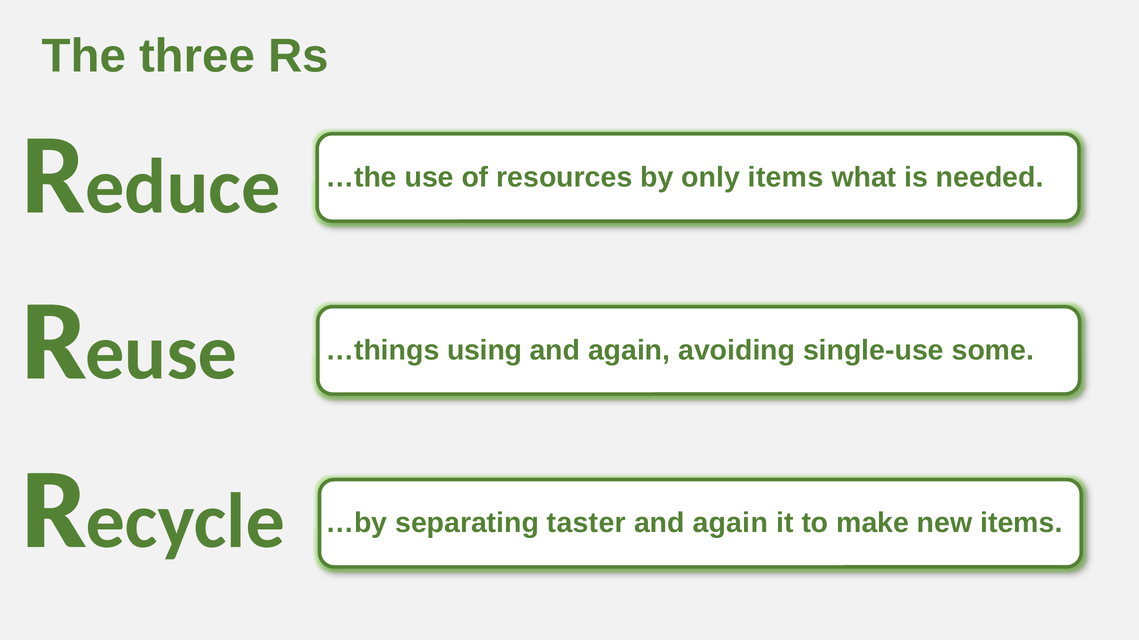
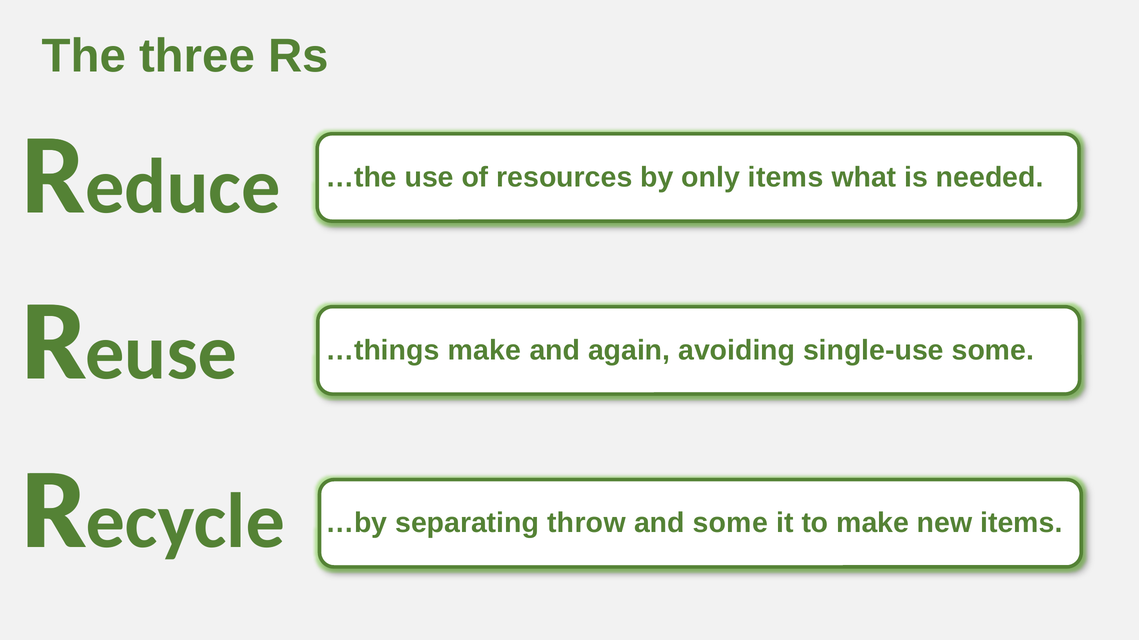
…things using: using -> make
taster: taster -> throw
again at (730, 524): again -> some
